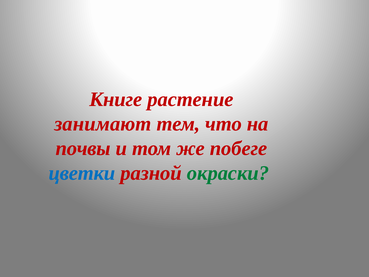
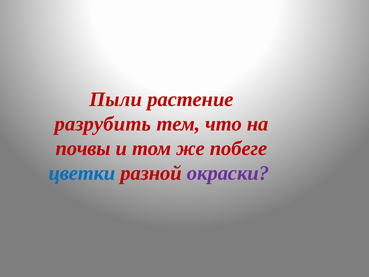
Книге: Книге -> Пыли
занимают: занимают -> разрубить
окраски colour: green -> purple
